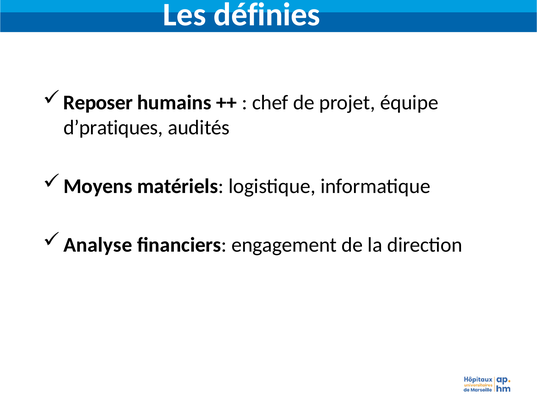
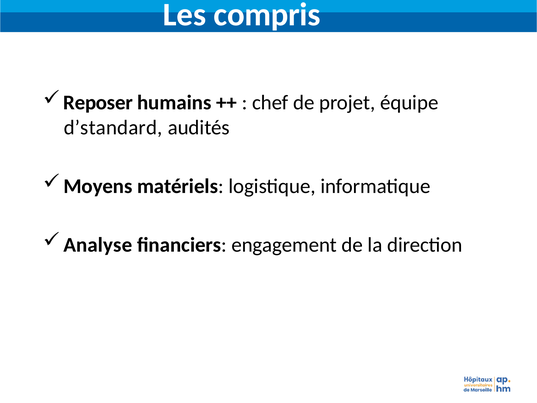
définies: définies -> compris
d’pratiques: d’pratiques -> d’standard
